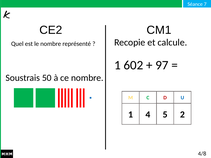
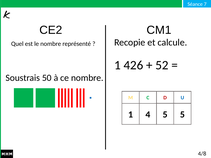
602: 602 -> 426
97: 97 -> 52
5 2: 2 -> 5
